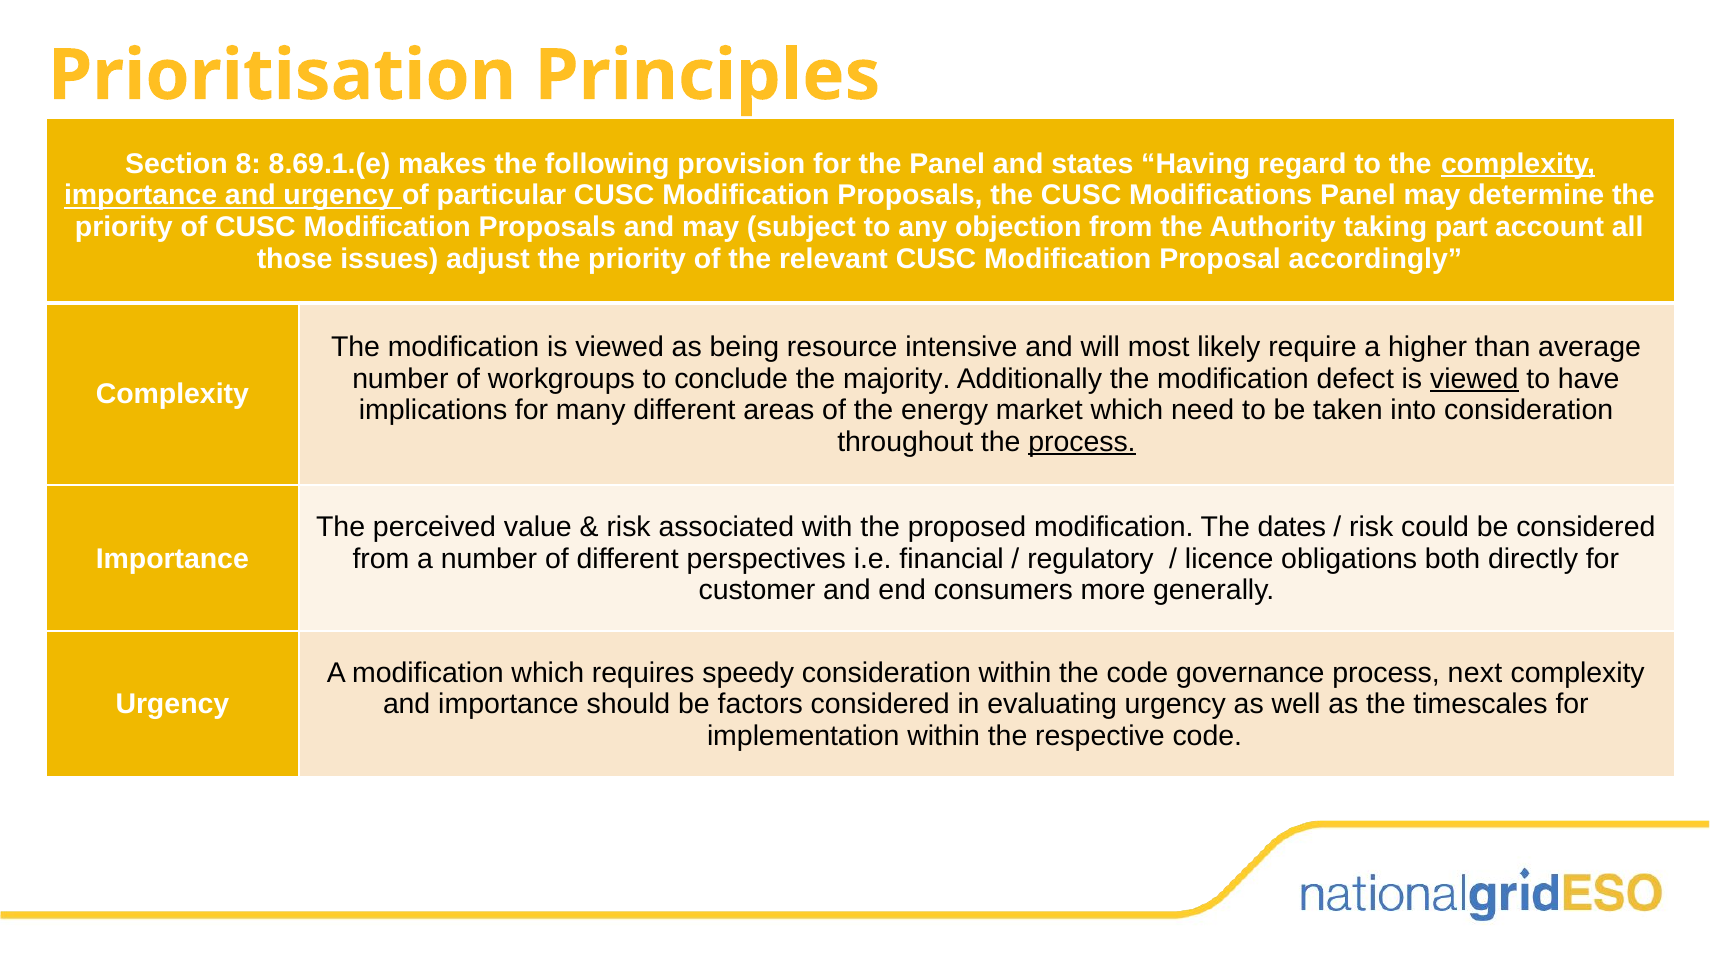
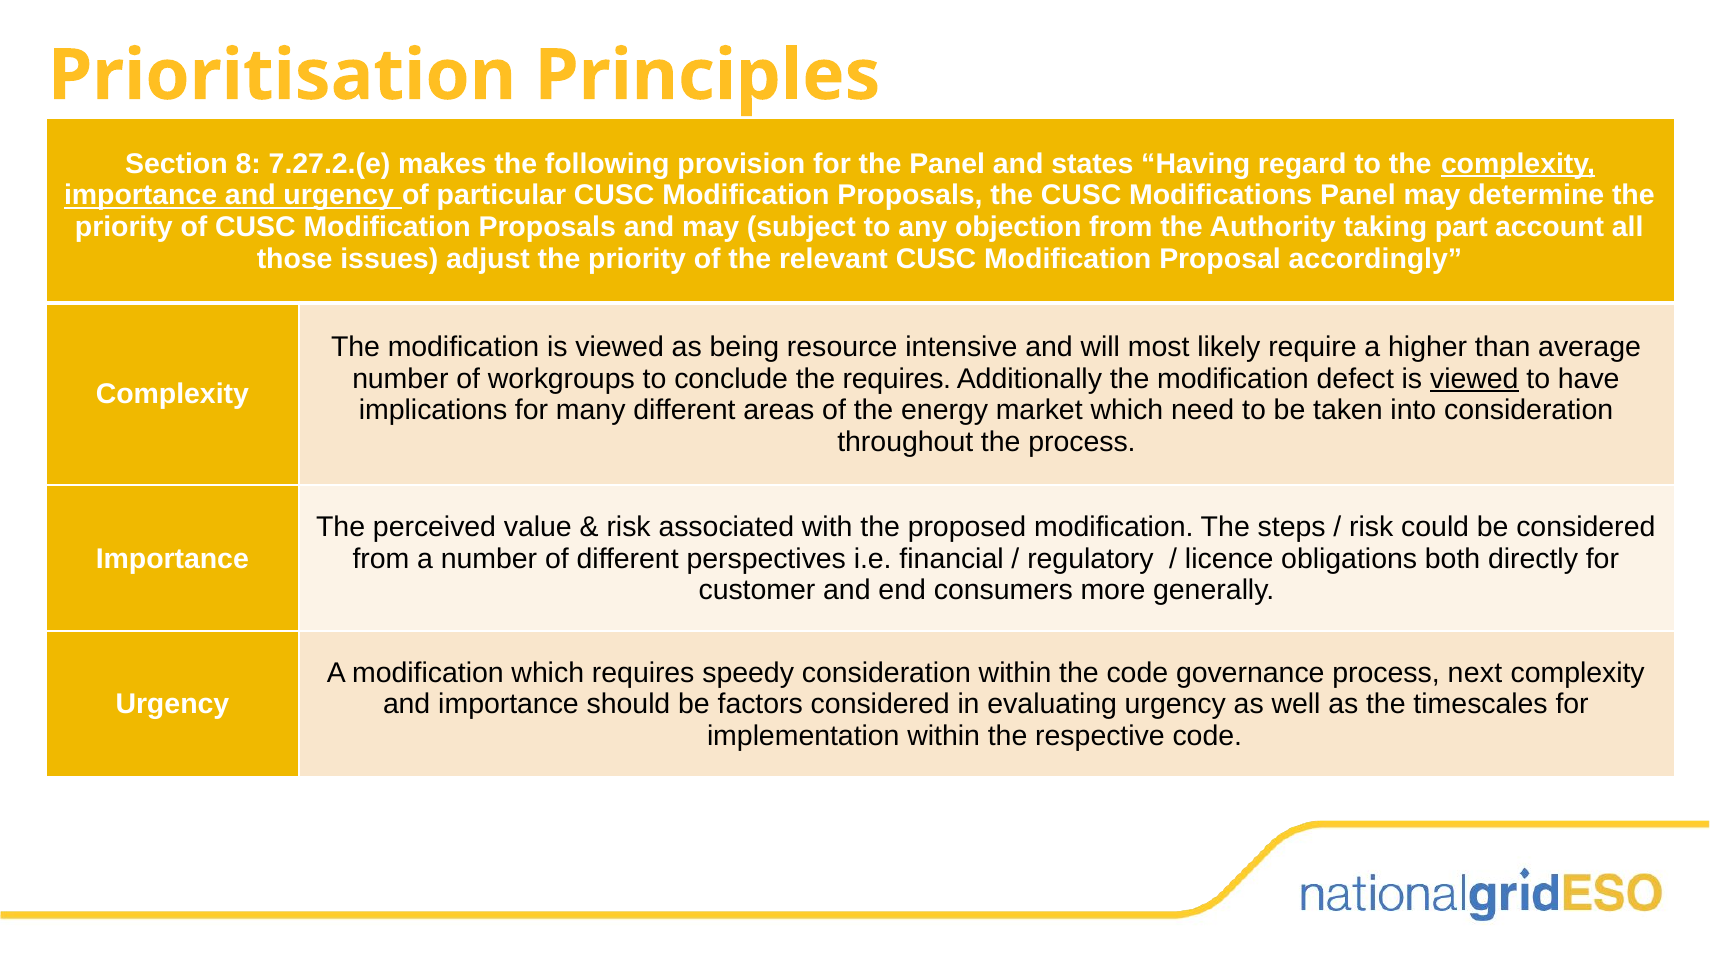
8.69.1.(e: 8.69.1.(e -> 7.27.2.(e
the majority: majority -> requires
process at (1082, 442) underline: present -> none
dates: dates -> steps
